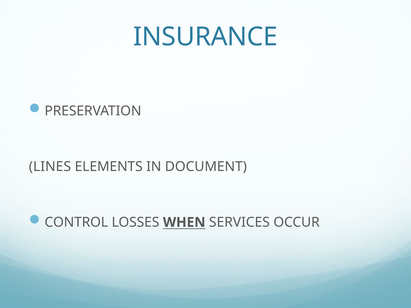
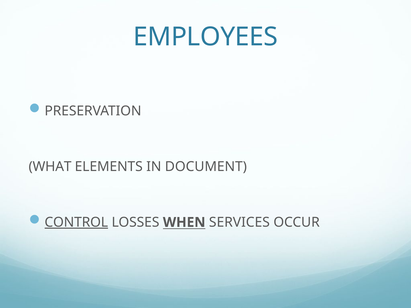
INSURANCE: INSURANCE -> EMPLOYEES
LINES: LINES -> WHAT
CONTROL underline: none -> present
